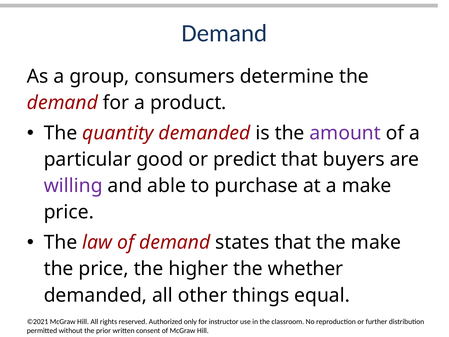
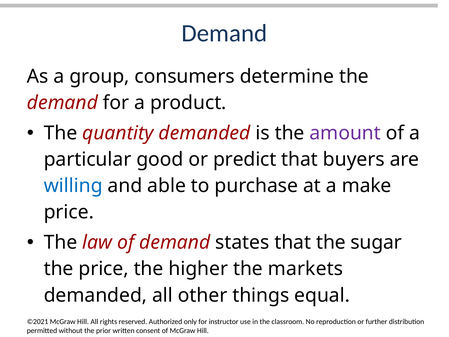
willing colour: purple -> blue
the make: make -> sugar
whether: whether -> markets
